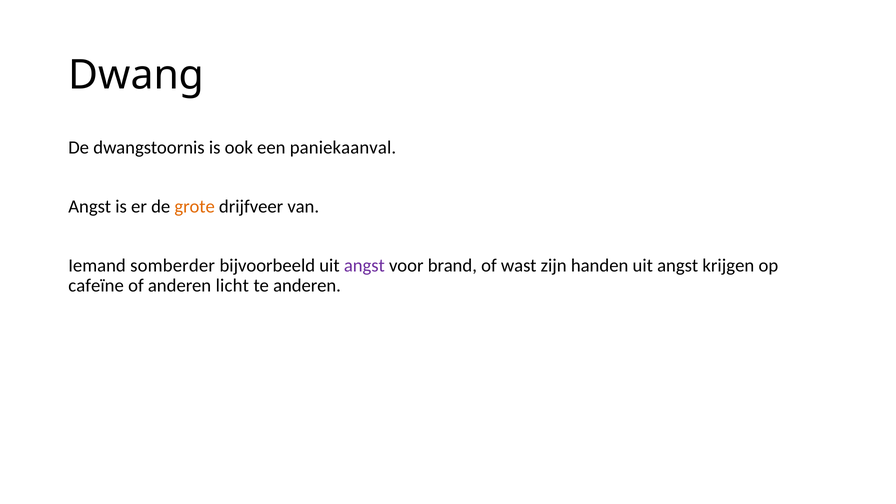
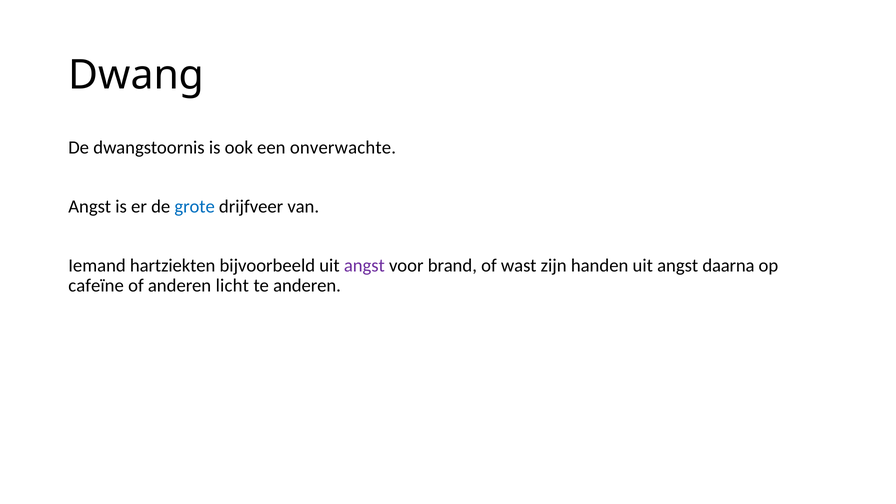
paniekaanval: paniekaanval -> onverwachte
grote colour: orange -> blue
somberder: somberder -> hartziekten
krijgen: krijgen -> daarna
